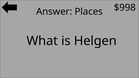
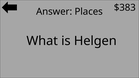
$998: $998 -> $383
